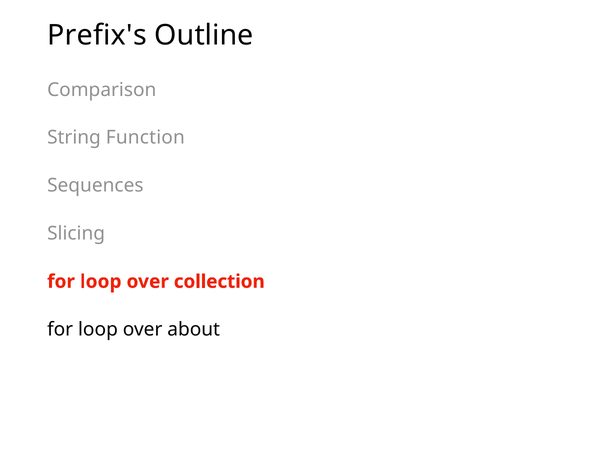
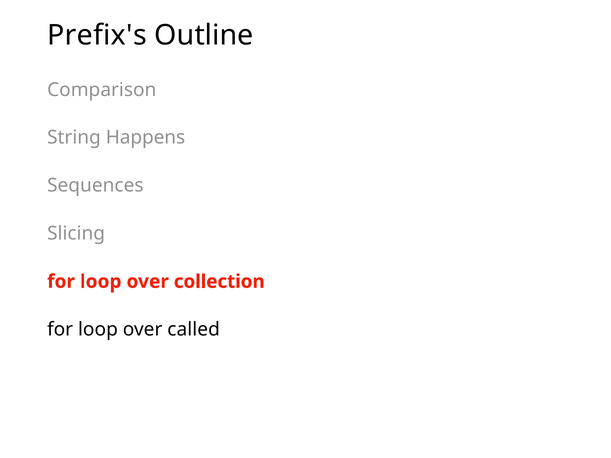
Function: Function -> Happens
about: about -> called
